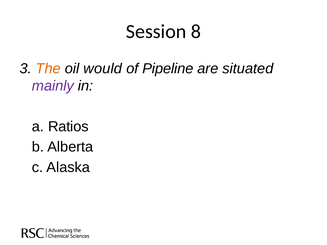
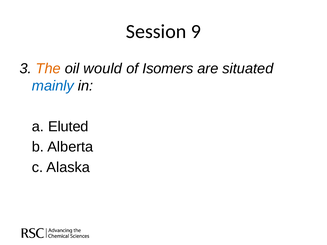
8: 8 -> 9
Pipeline: Pipeline -> Isomers
mainly colour: purple -> blue
Ratios: Ratios -> Eluted
